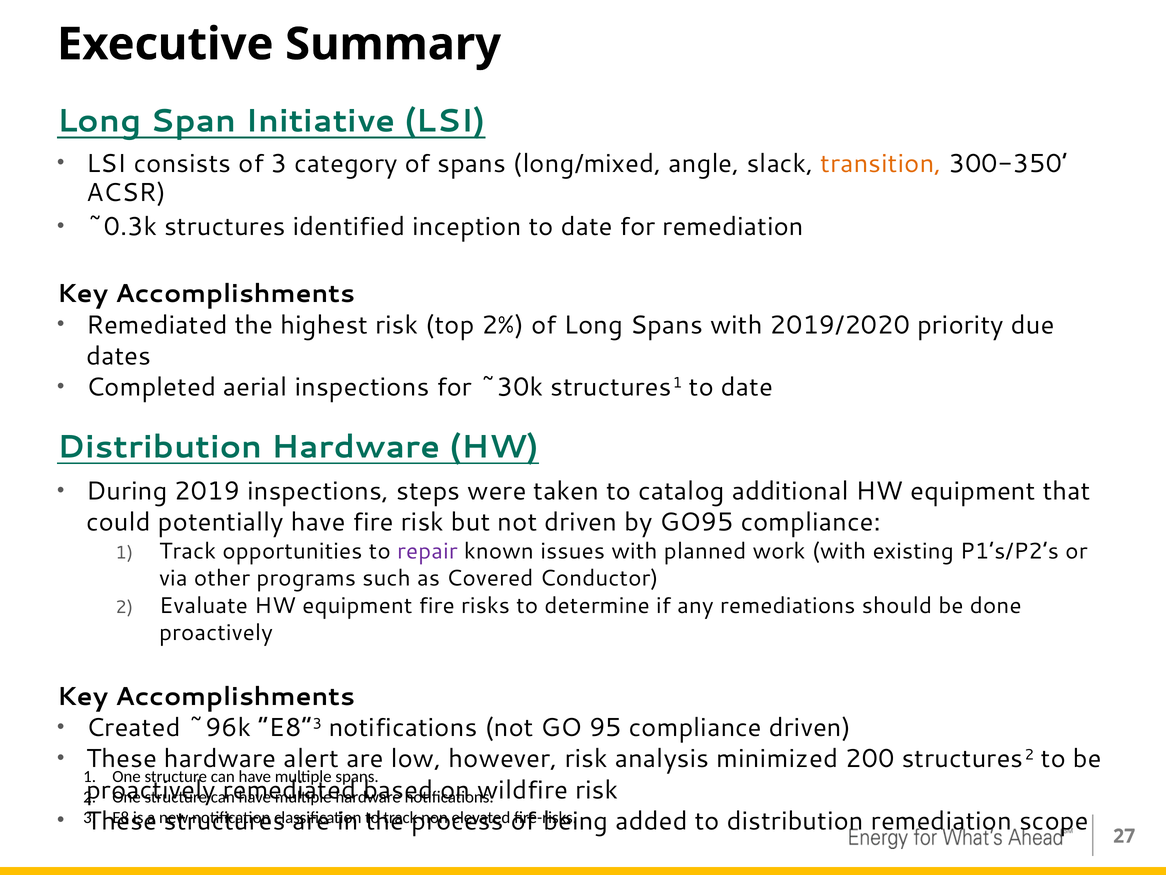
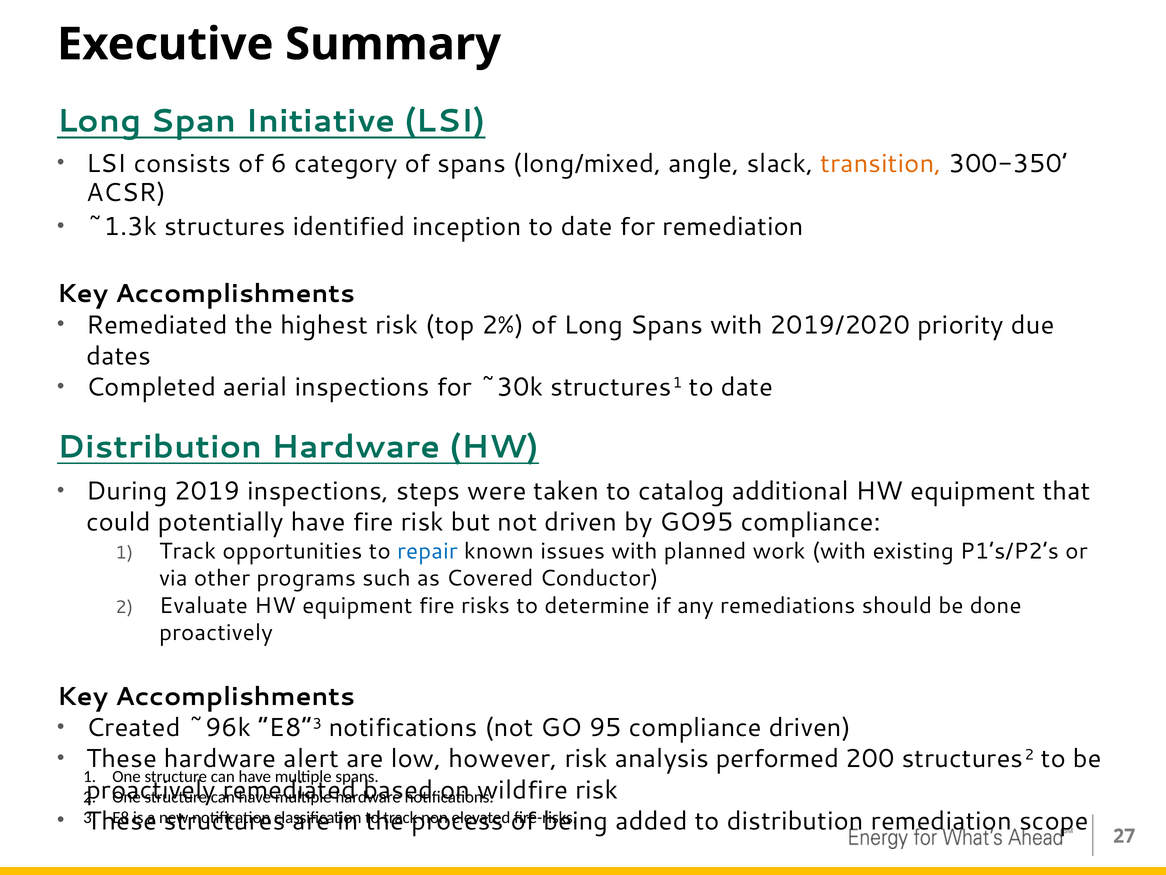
of 3: 3 -> 6
~0.3k: ~0.3k -> ~1.3k
repair colour: purple -> blue
minimized: minimized -> performed
